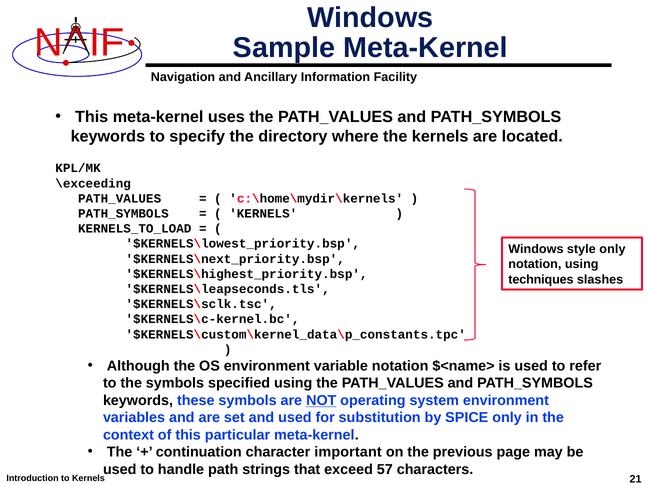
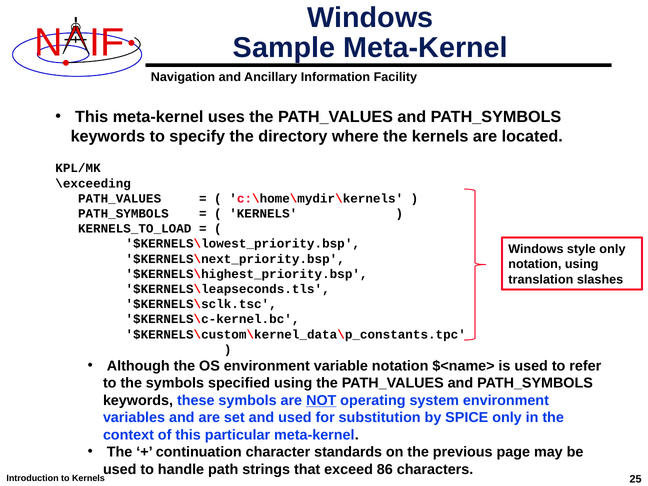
techniques: techniques -> translation
important: important -> standards
57: 57 -> 86
21: 21 -> 25
